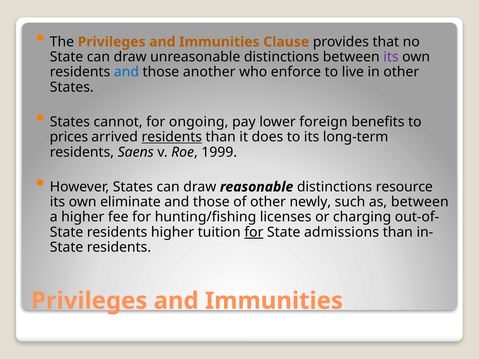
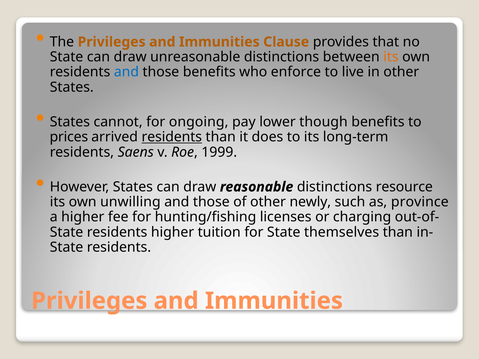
its at (391, 57) colour: purple -> orange
those another: another -> benefits
foreign: foreign -> though
eliminate: eliminate -> unwilling
as between: between -> province
for at (254, 232) underline: present -> none
admissions: admissions -> themselves
